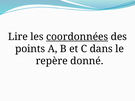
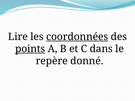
points underline: none -> present
